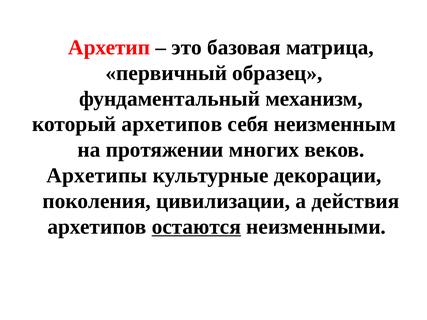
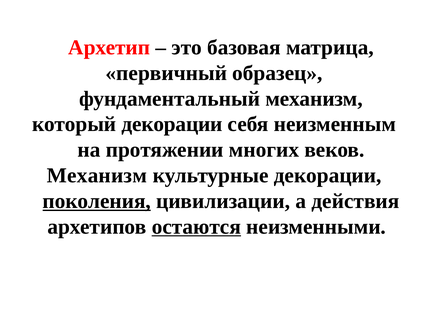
который архетипов: архетипов -> декорации
Архетипы at (97, 176): Архетипы -> Механизм
поколения underline: none -> present
